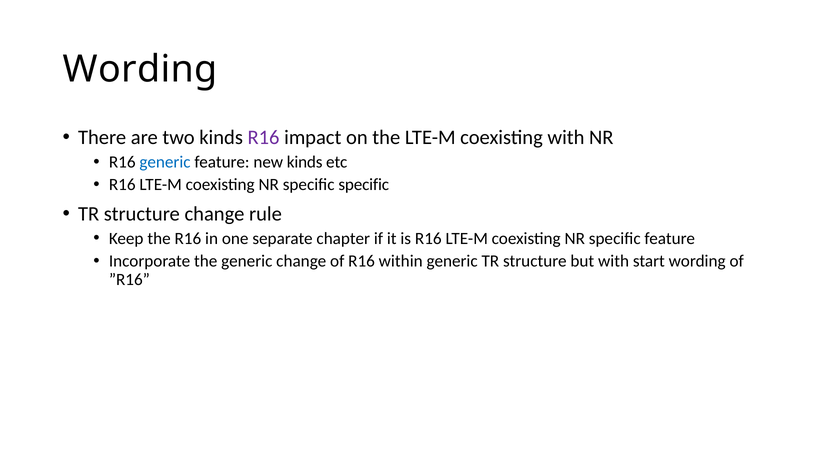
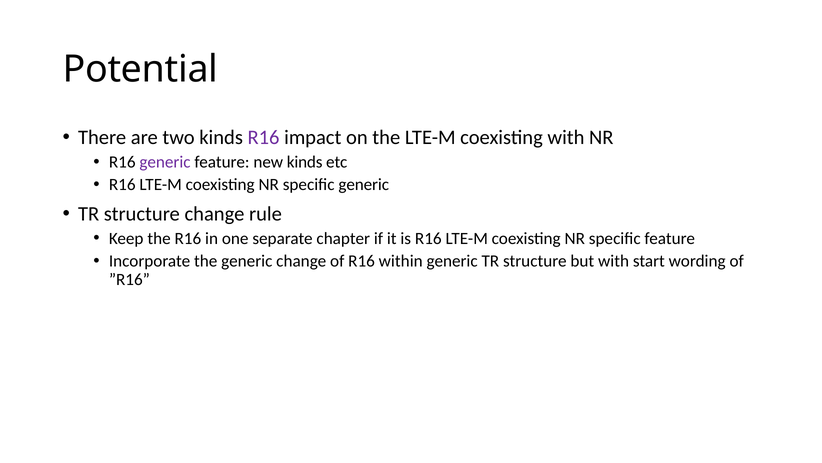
Wording at (140, 69): Wording -> Potential
generic at (165, 162) colour: blue -> purple
specific specific: specific -> generic
